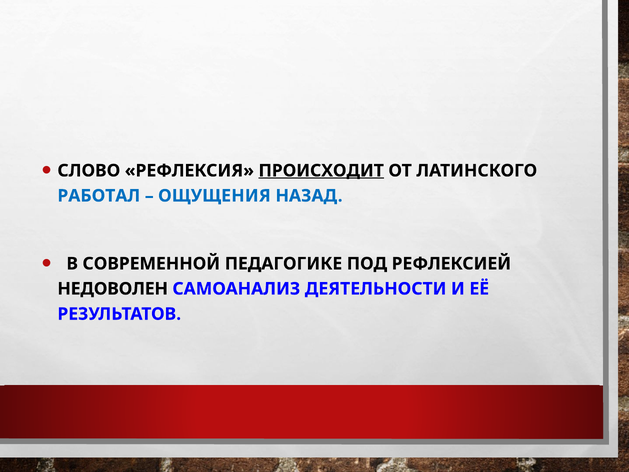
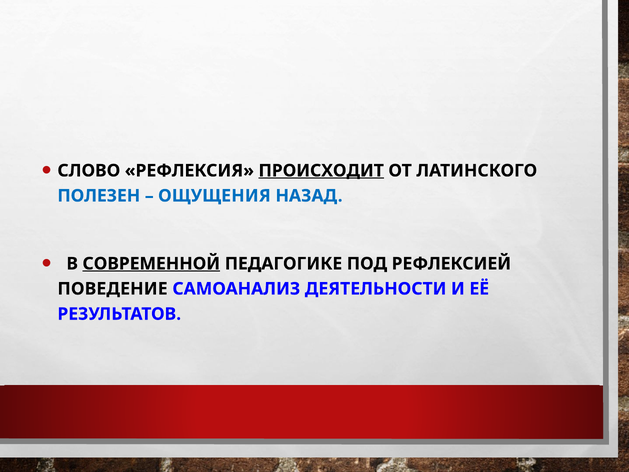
РАБОТАЛ: РАБОТАЛ -> ПОЛЕЗЕН
СОВРЕМЕННОЙ underline: none -> present
НЕДОВОЛЕН: НЕДОВОЛЕН -> ПОВЕДЕНИЕ
